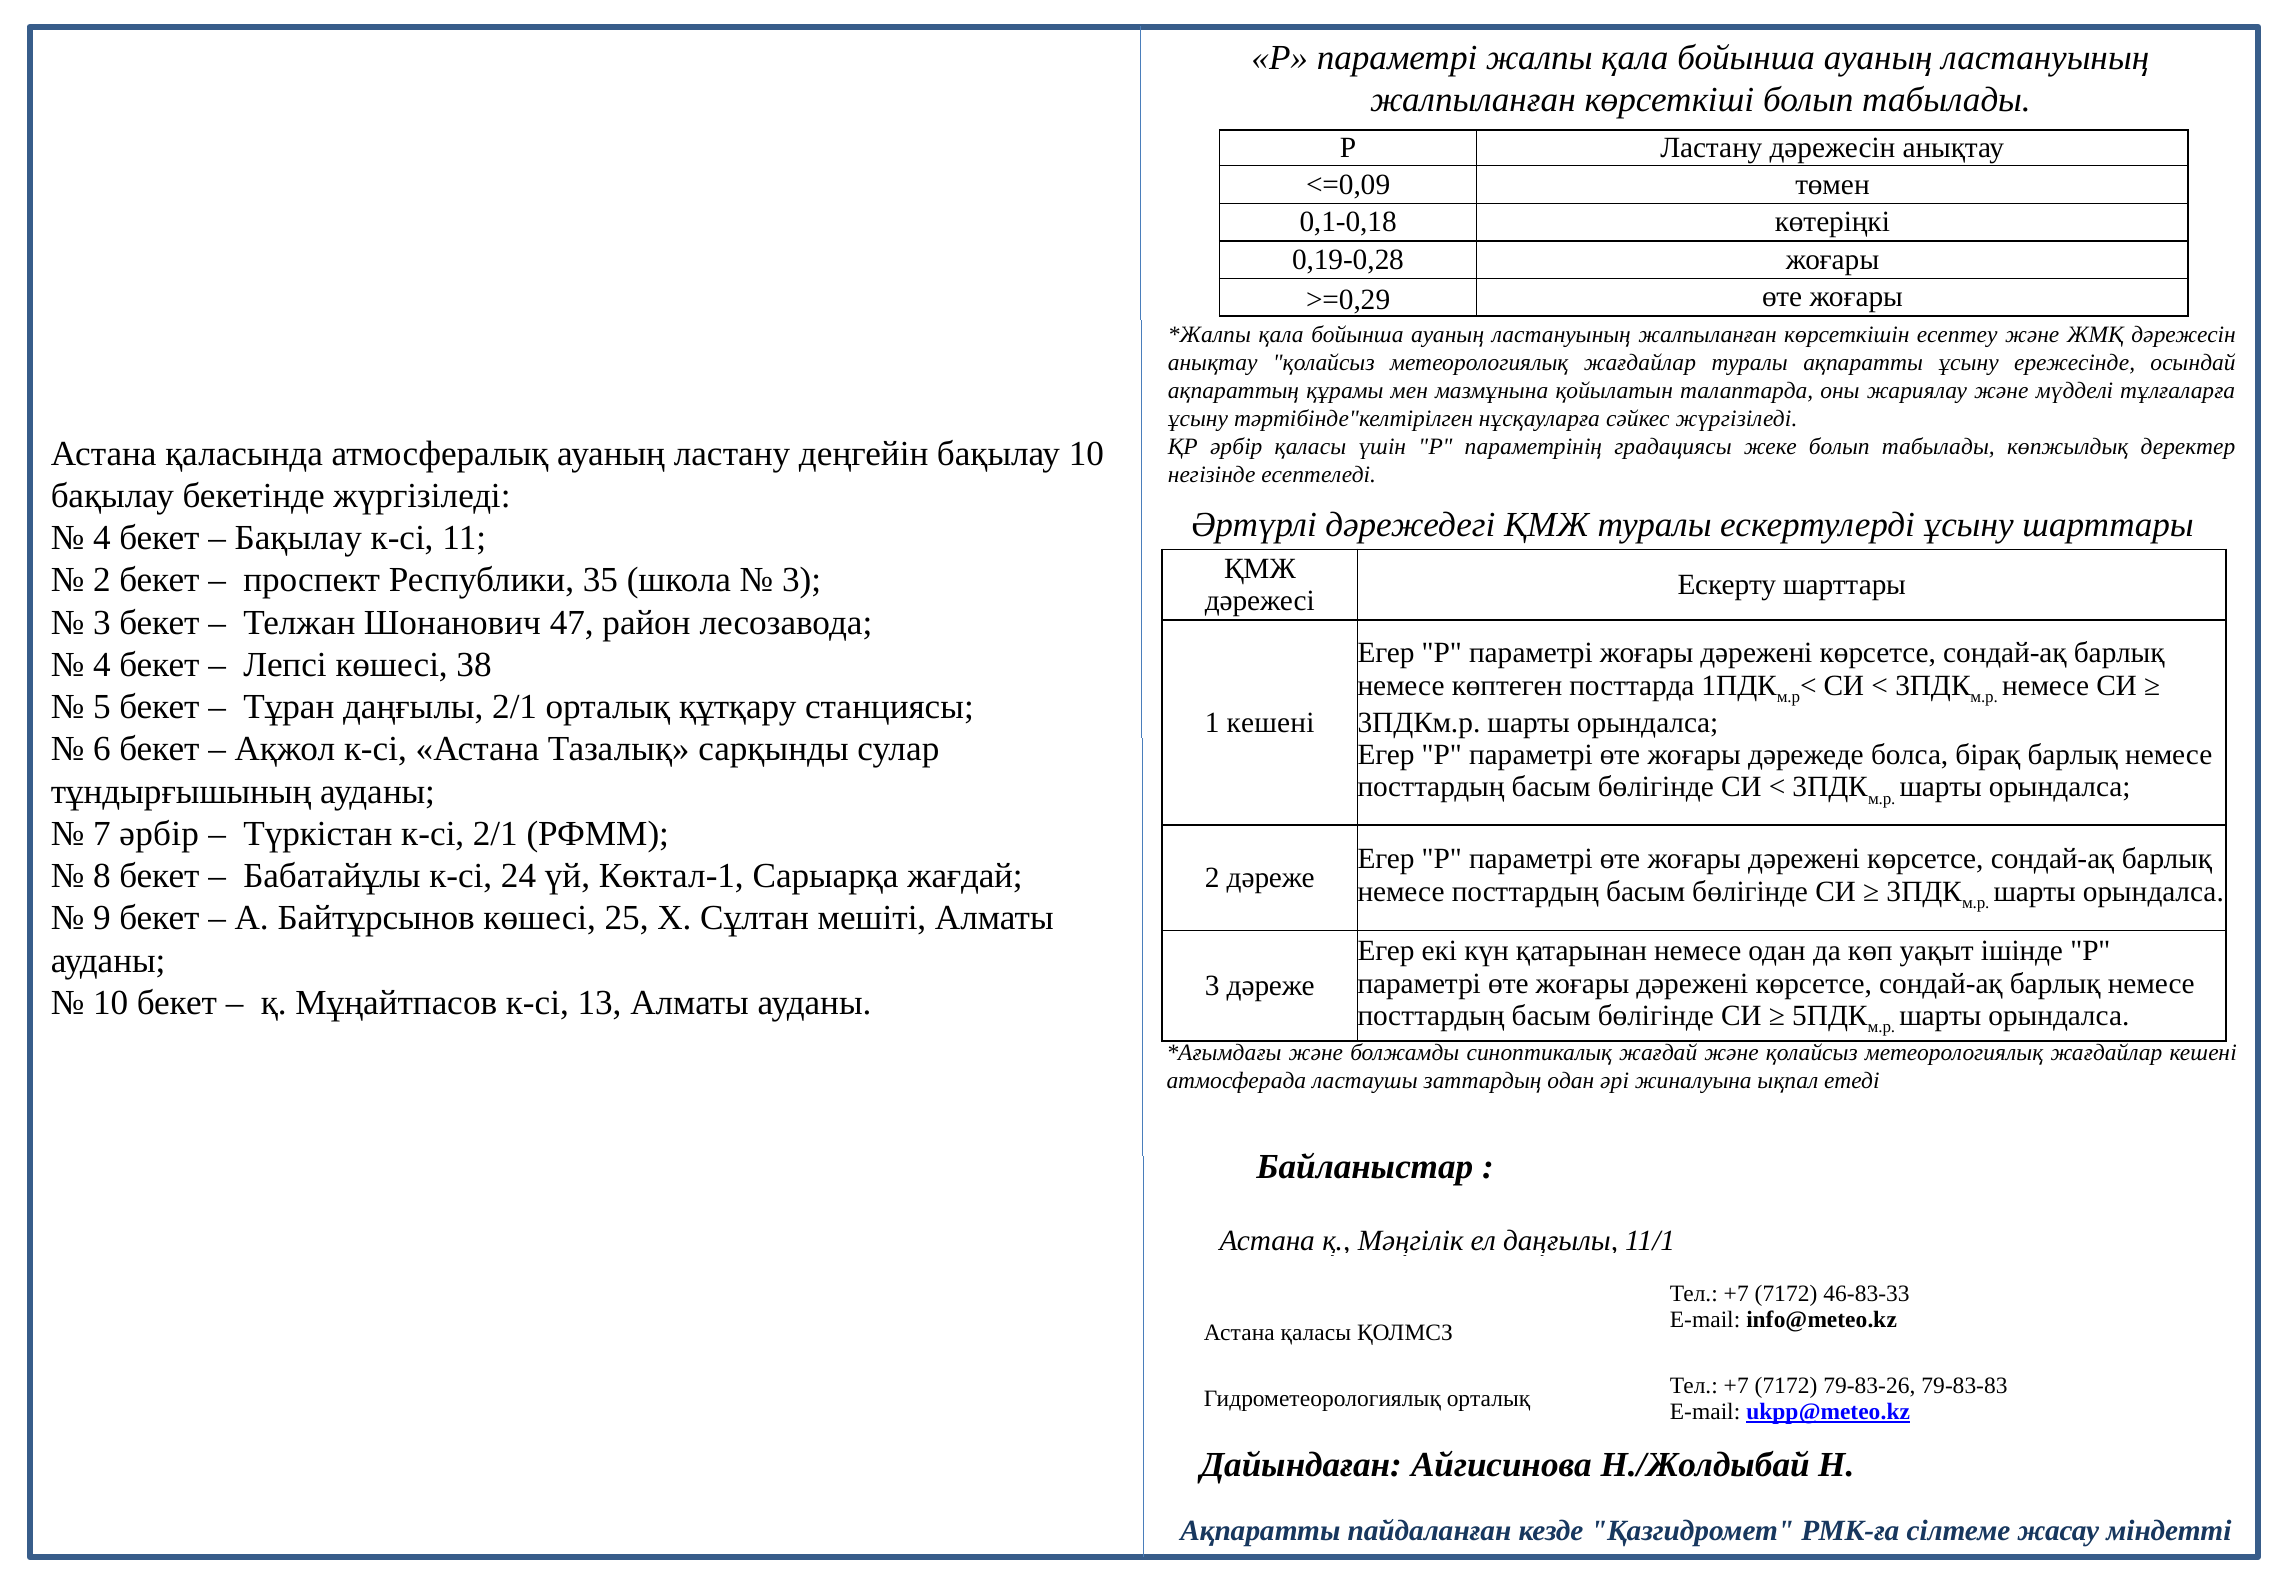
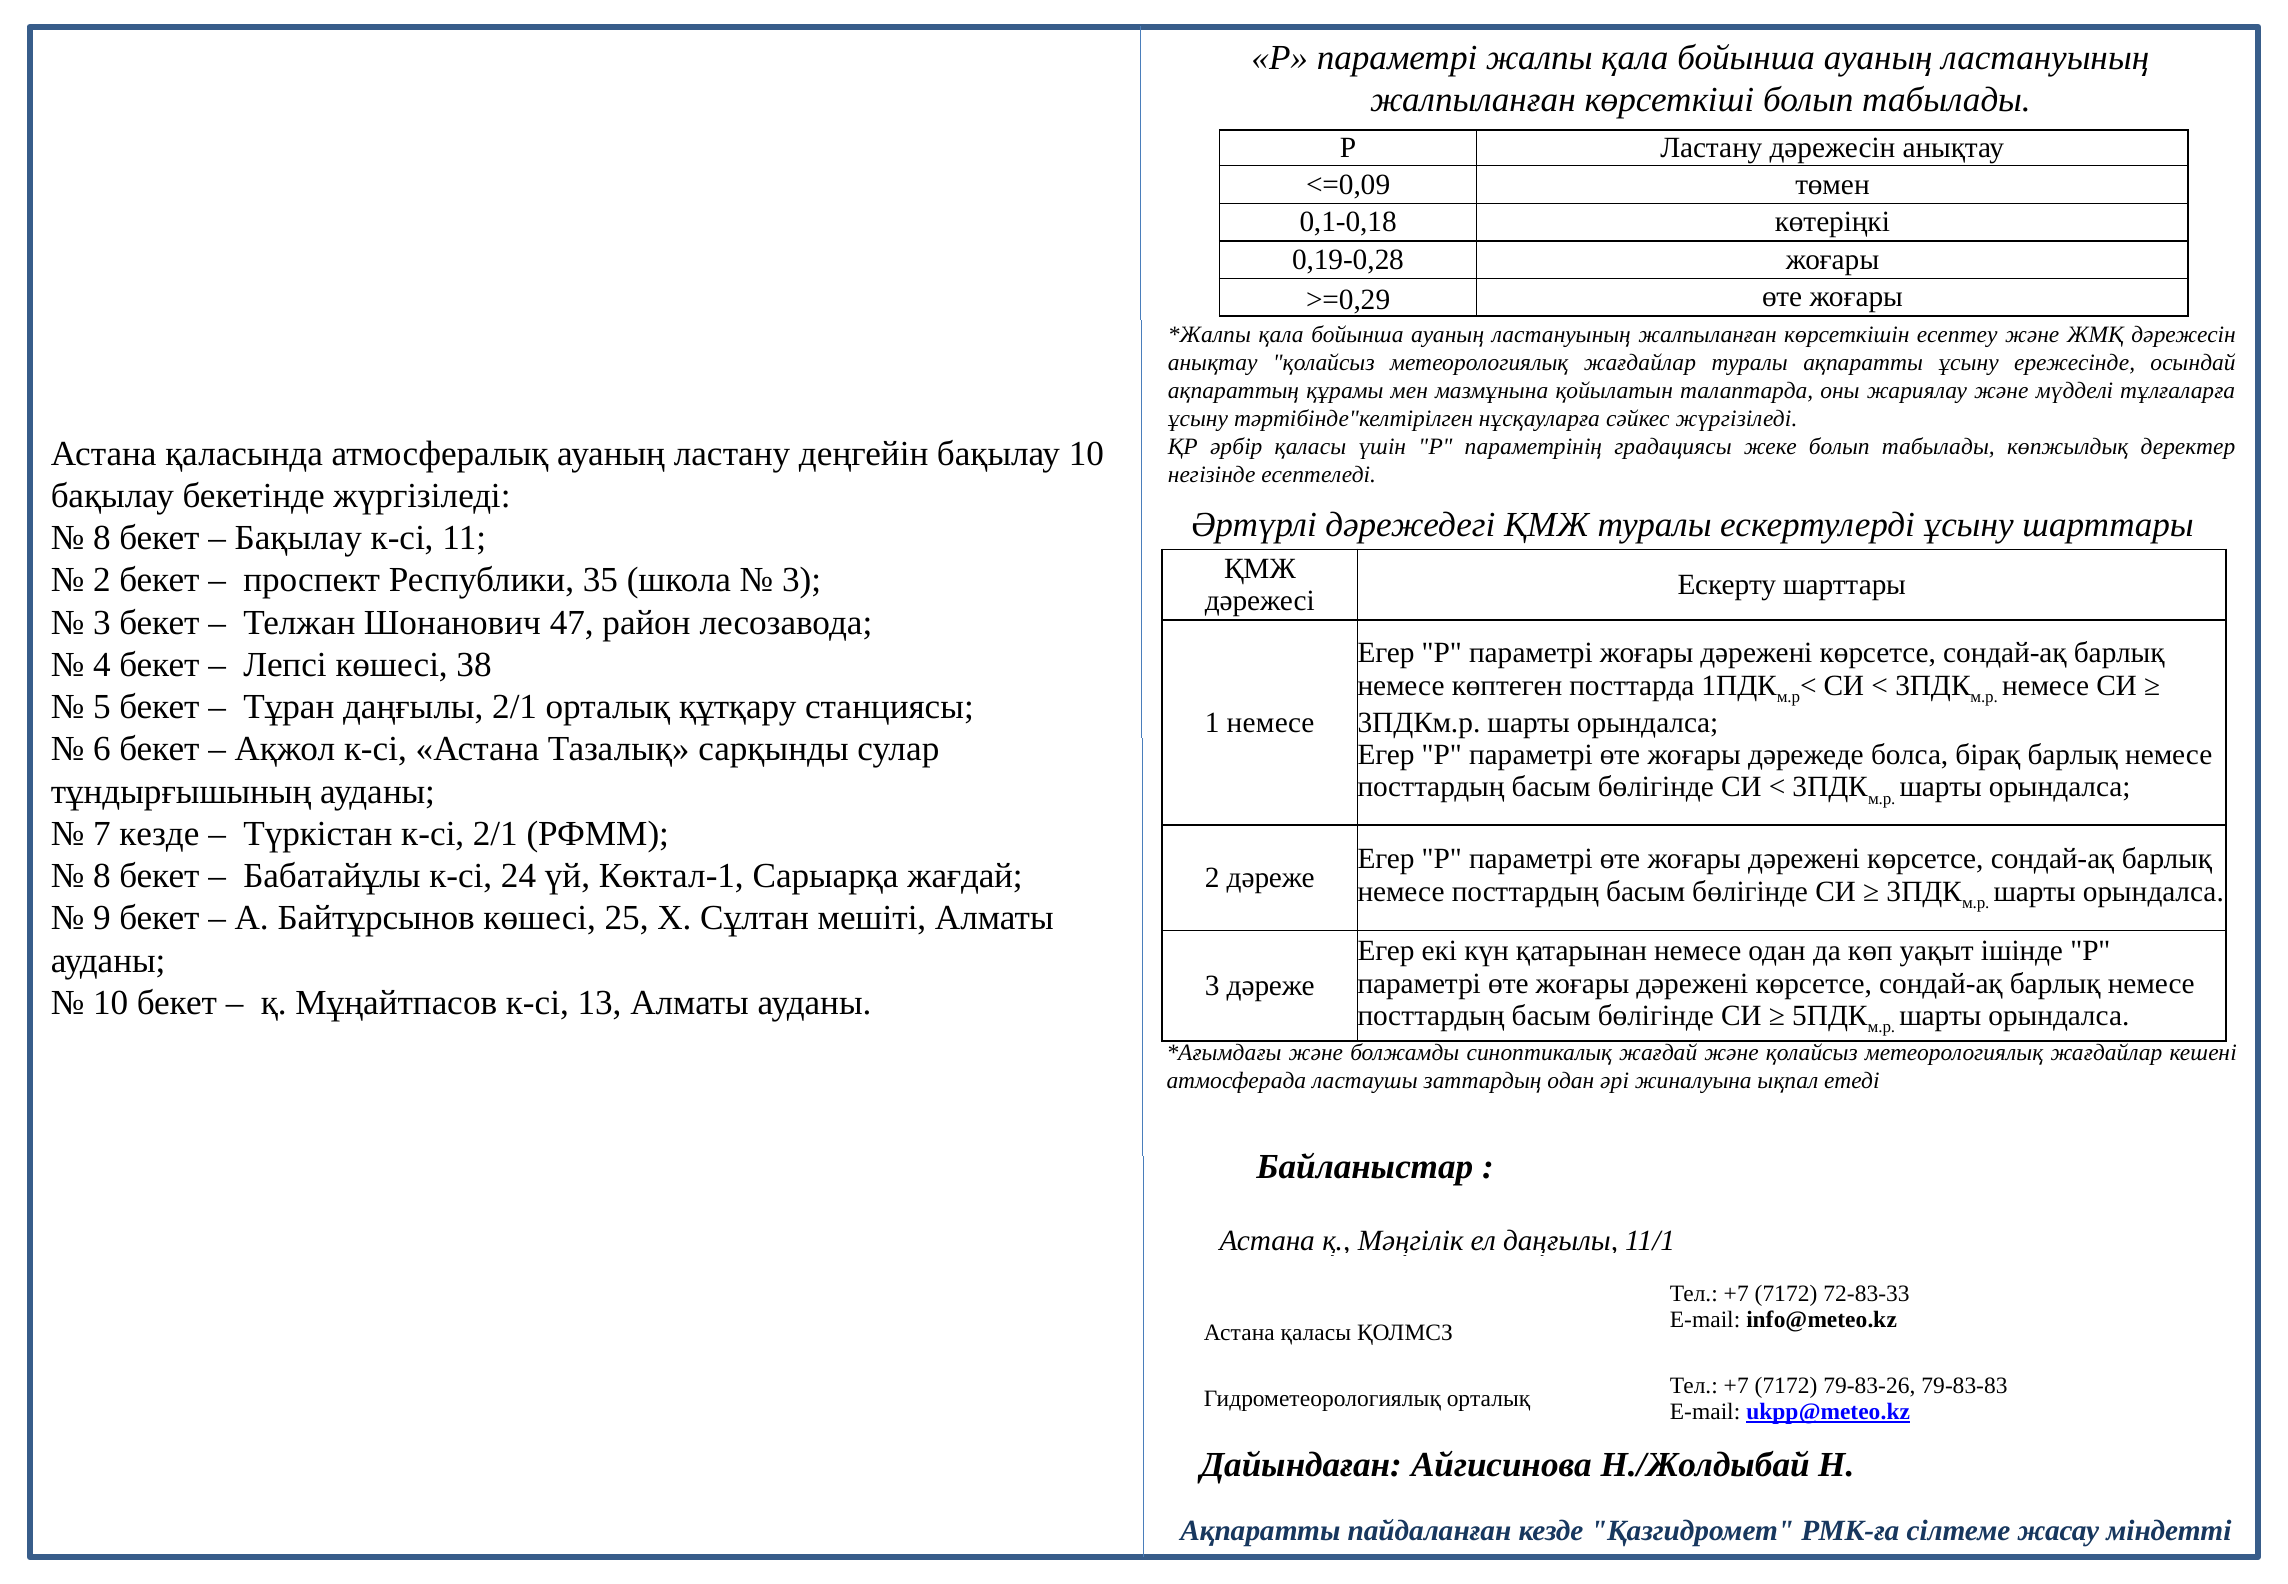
4 at (102, 538): 4 -> 8
1 кешені: кешені -> немесе
7 әрбір: әрбір -> кезде
46-83-33: 46-83-33 -> 72-83-33
